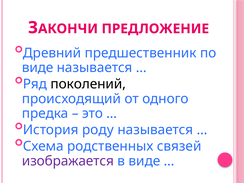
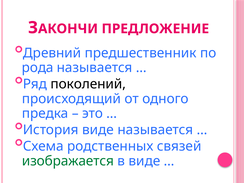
виде at (38, 68): виде -> рода
История роду: роду -> виде
изображается colour: purple -> green
